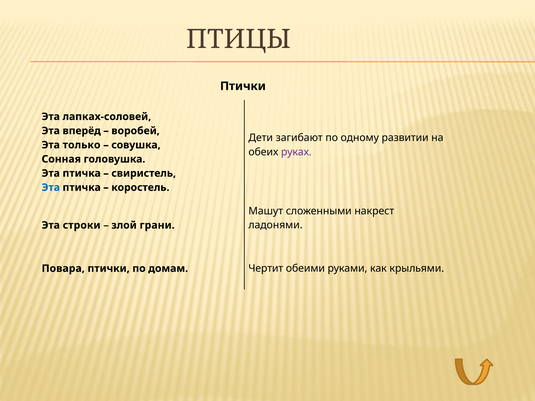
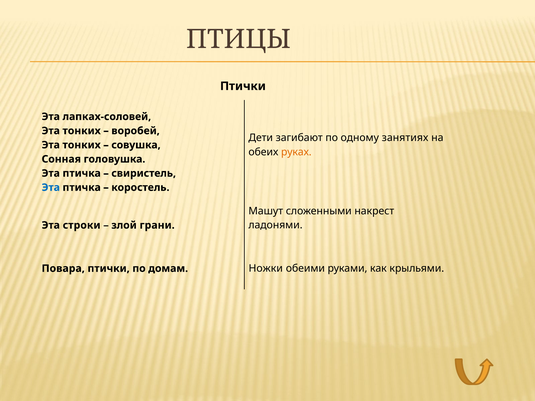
вперёд at (82, 131): вперёд -> тонких
развитии: развитии -> занятиях
только at (82, 145): только -> тонких
руках colour: purple -> orange
Чертит: Чертит -> Ножки
